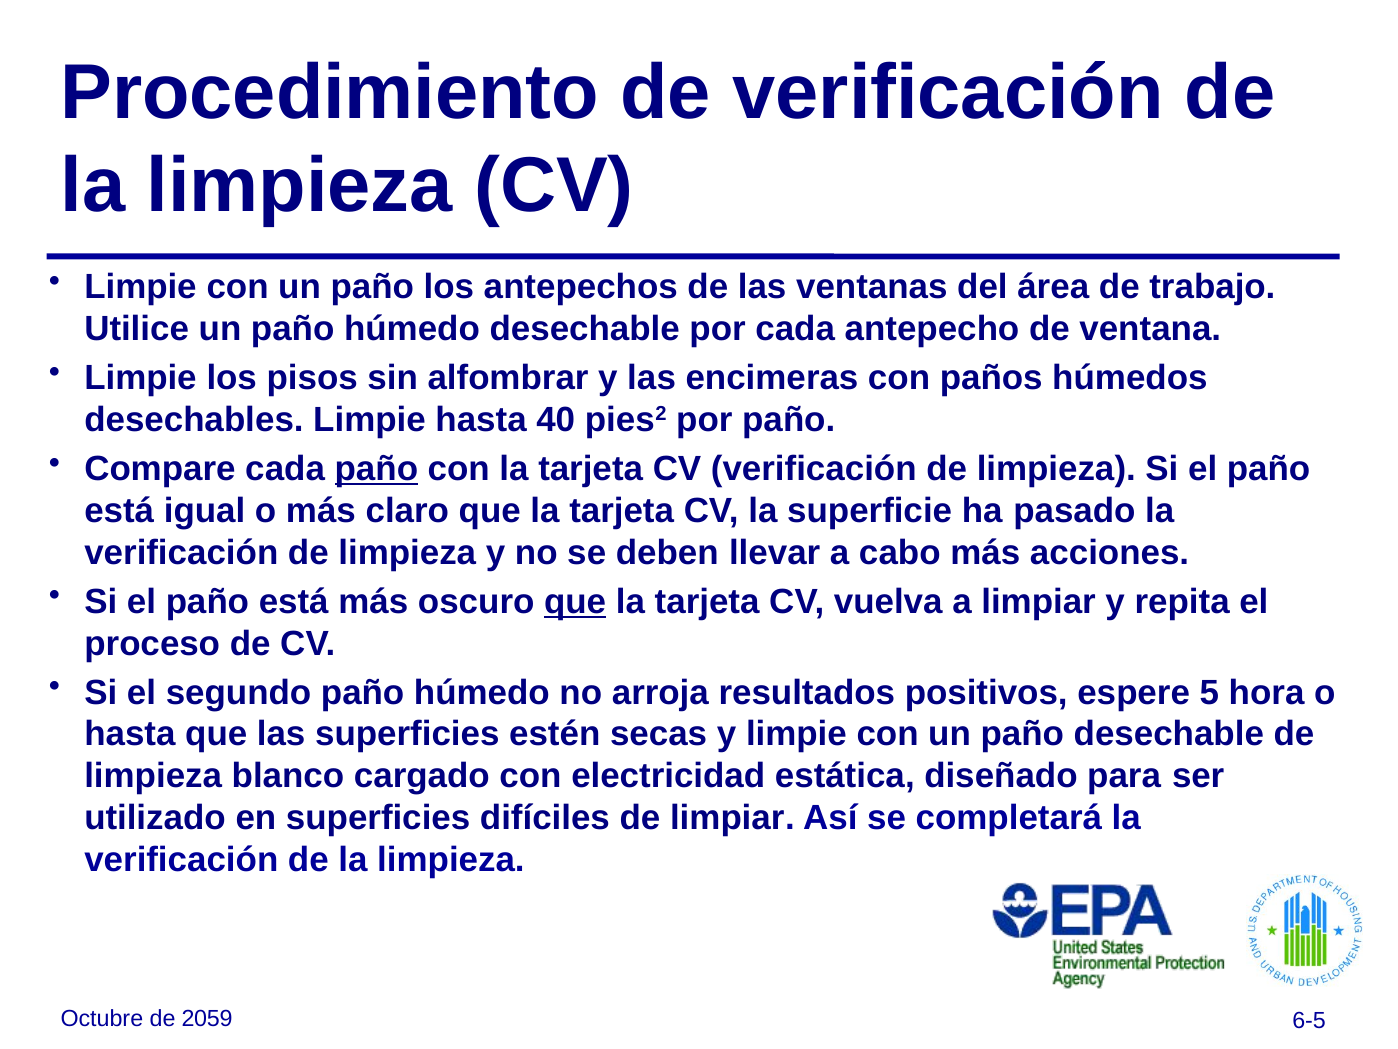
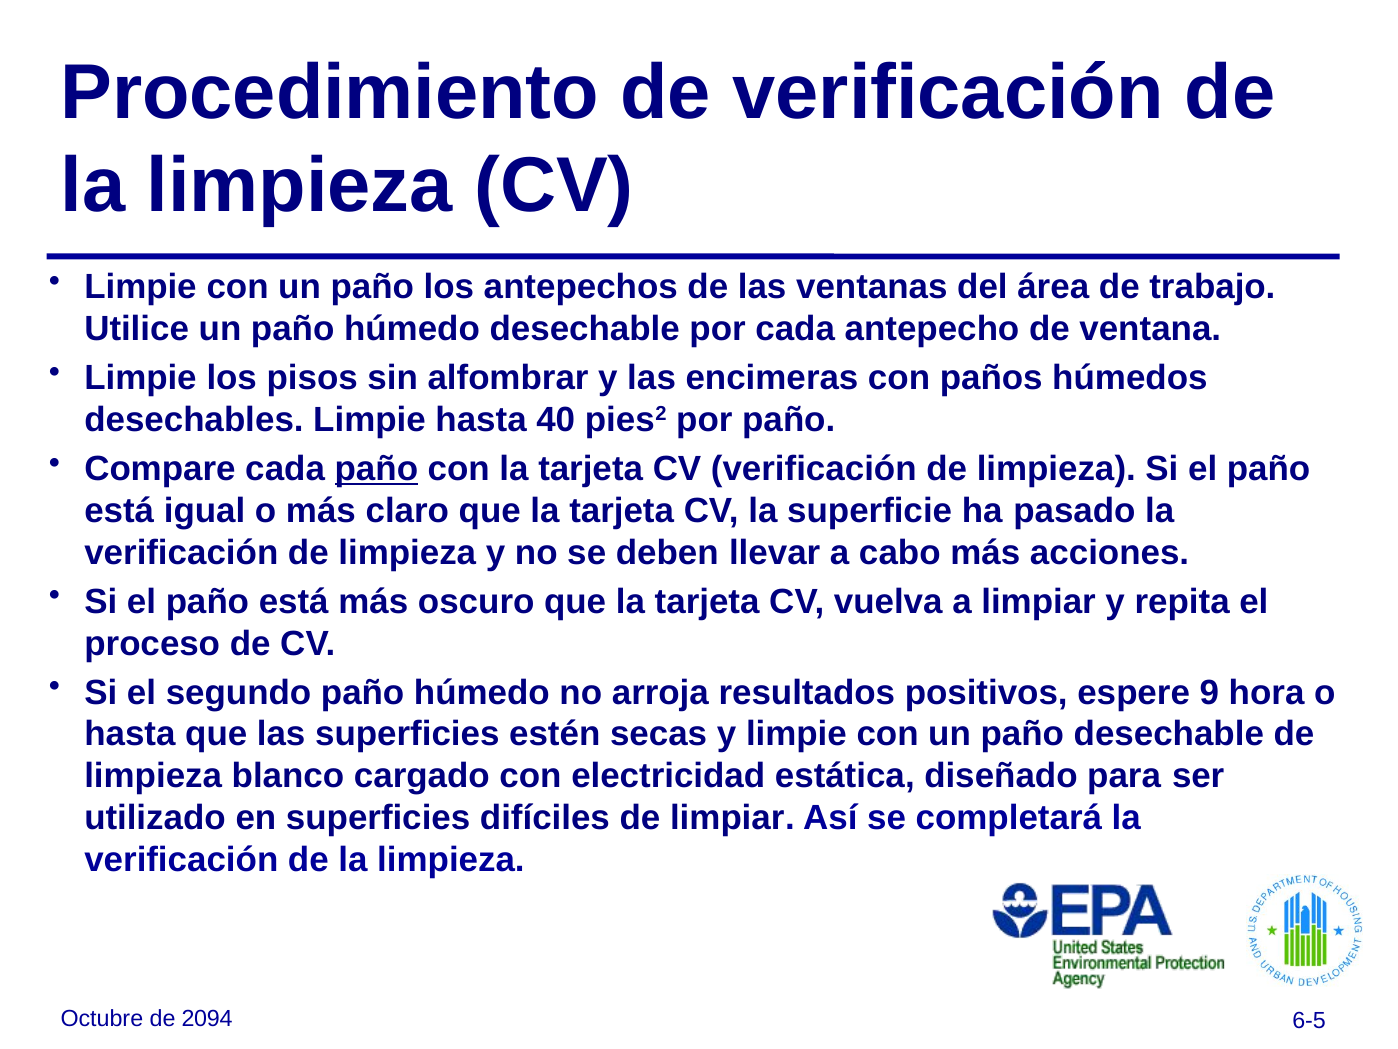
que at (575, 601) underline: present -> none
5: 5 -> 9
2059: 2059 -> 2094
